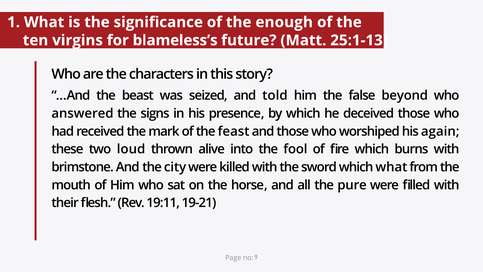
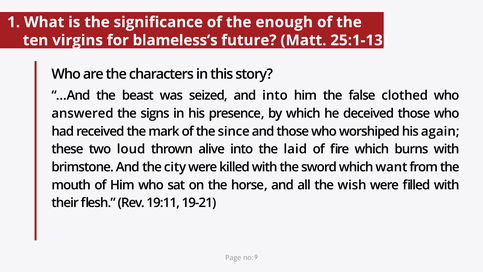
and told: told -> into
beyond: beyond -> clothed
feast: feast -> since
fool: fool -> laid
which what: what -> want
pure: pure -> wish
